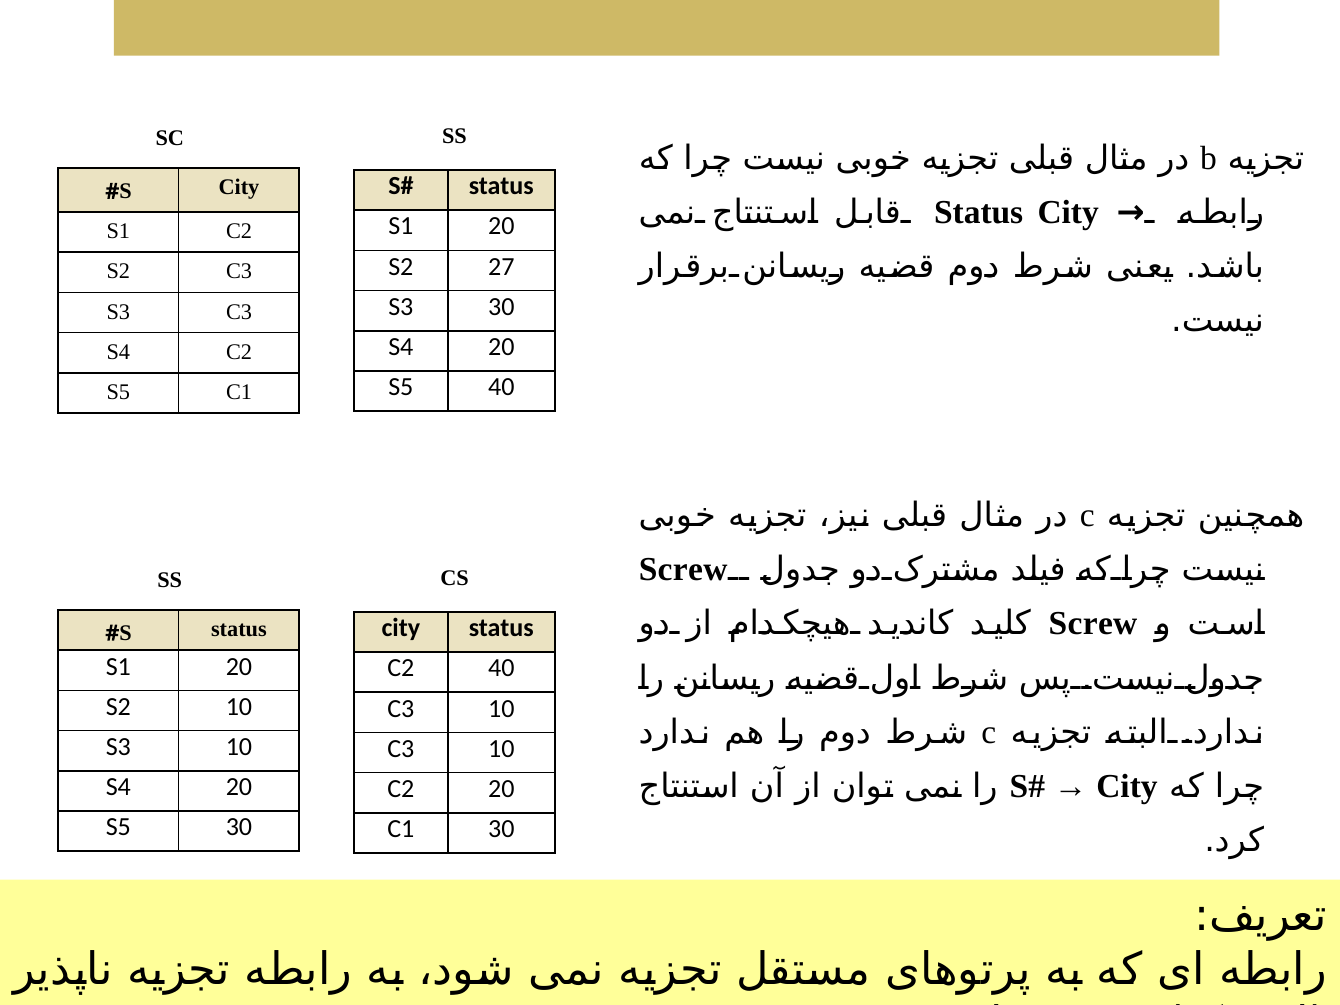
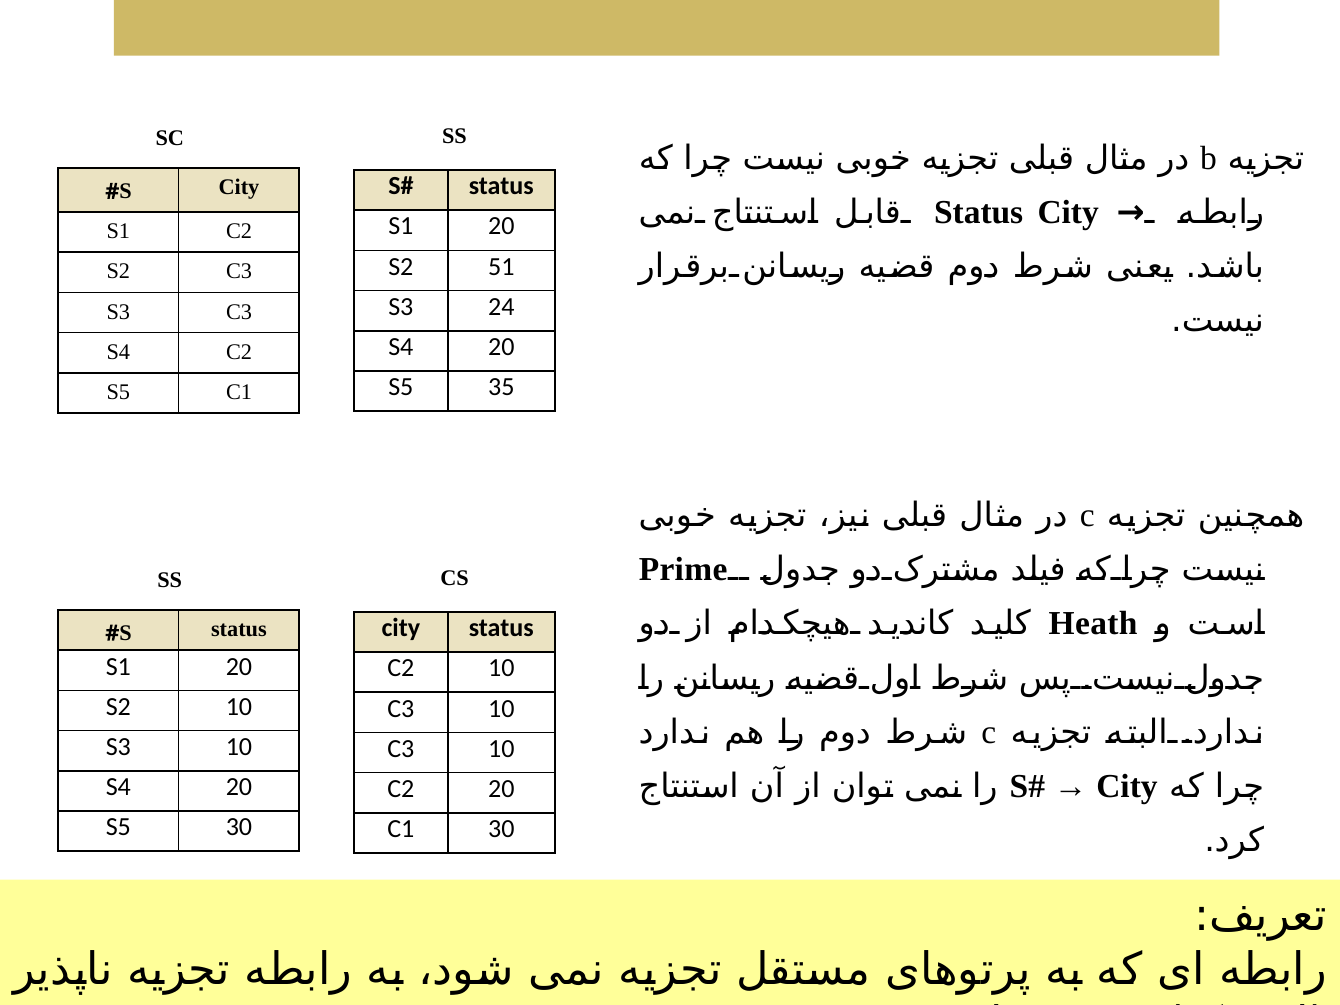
27: 27 -> 51
S3 30: 30 -> 24
S5 40: 40 -> 35
Screw at (683, 570): Screw -> Prime
Screw at (1093, 624): Screw -> Heath
C2 40: 40 -> 10
